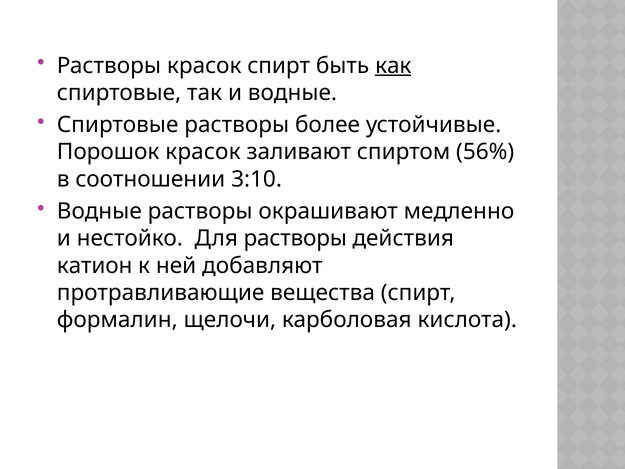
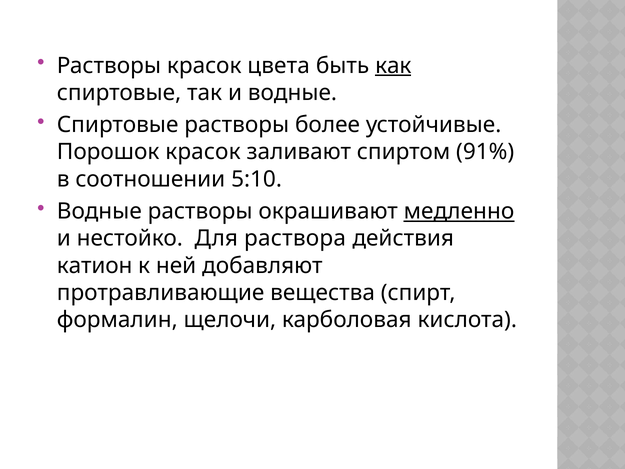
красок спирт: спирт -> цвета
56%: 56% -> 91%
3:10: 3:10 -> 5:10
медленно underline: none -> present
Для растворы: растворы -> раствора
